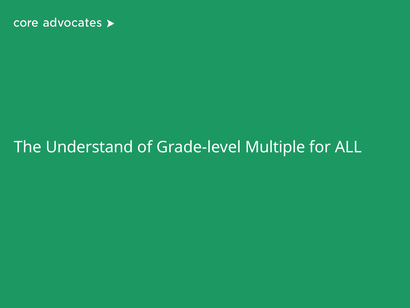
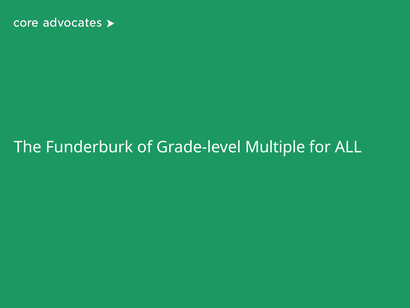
Understand: Understand -> Funderburk
